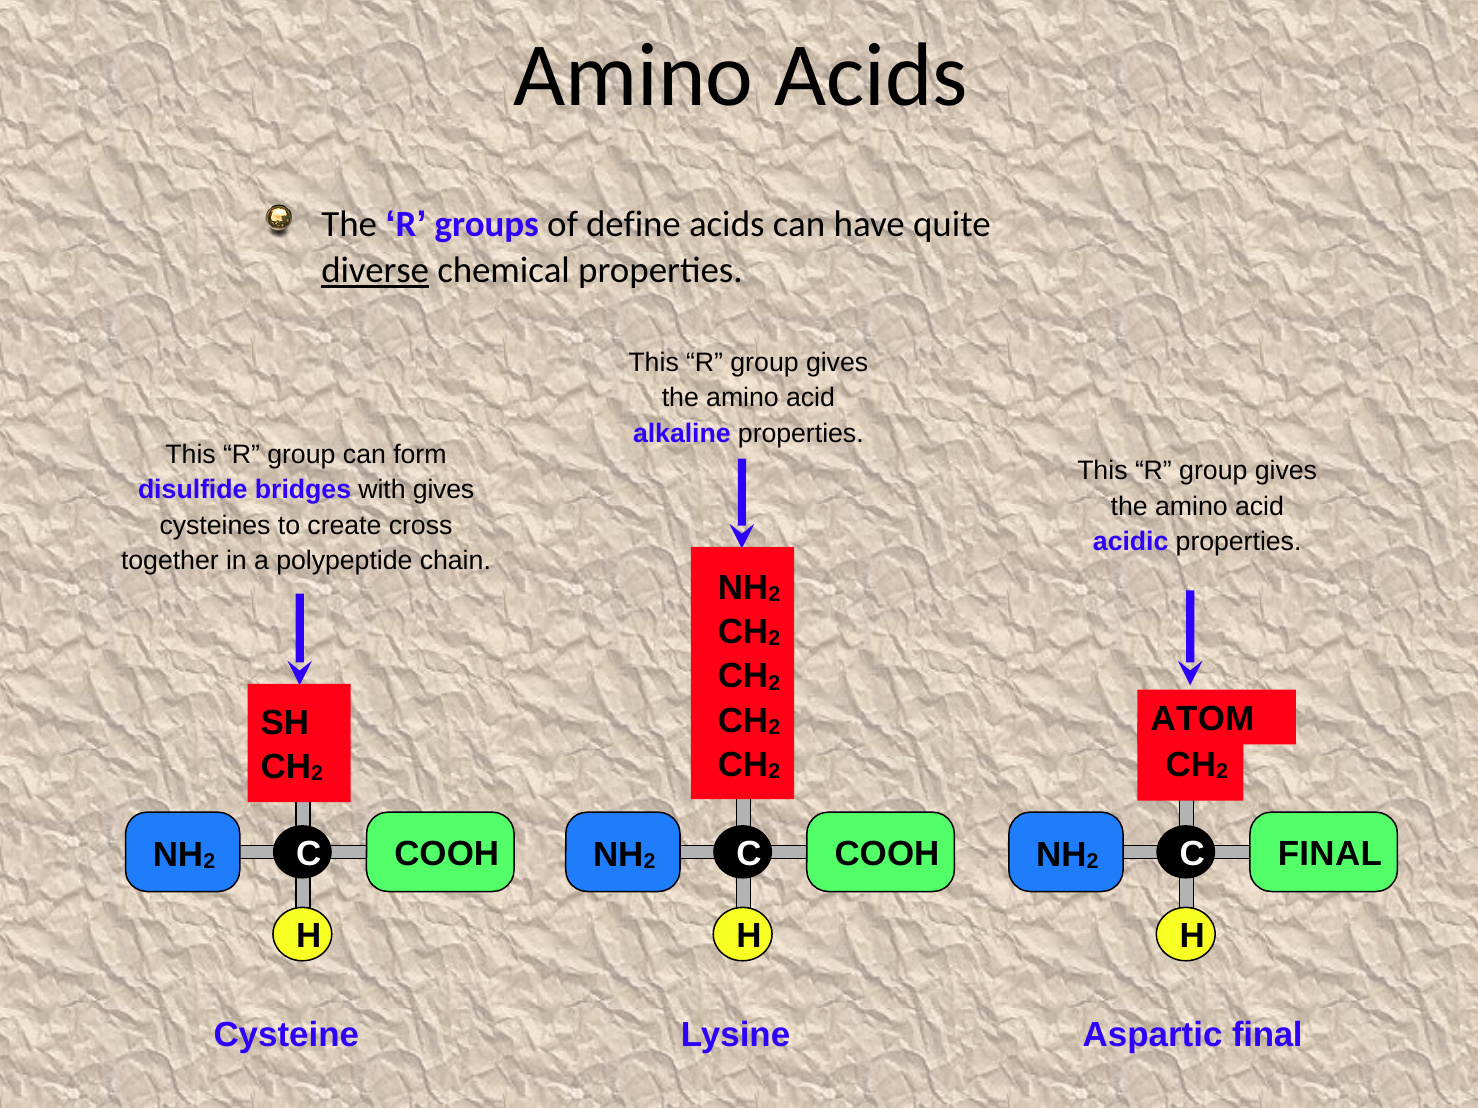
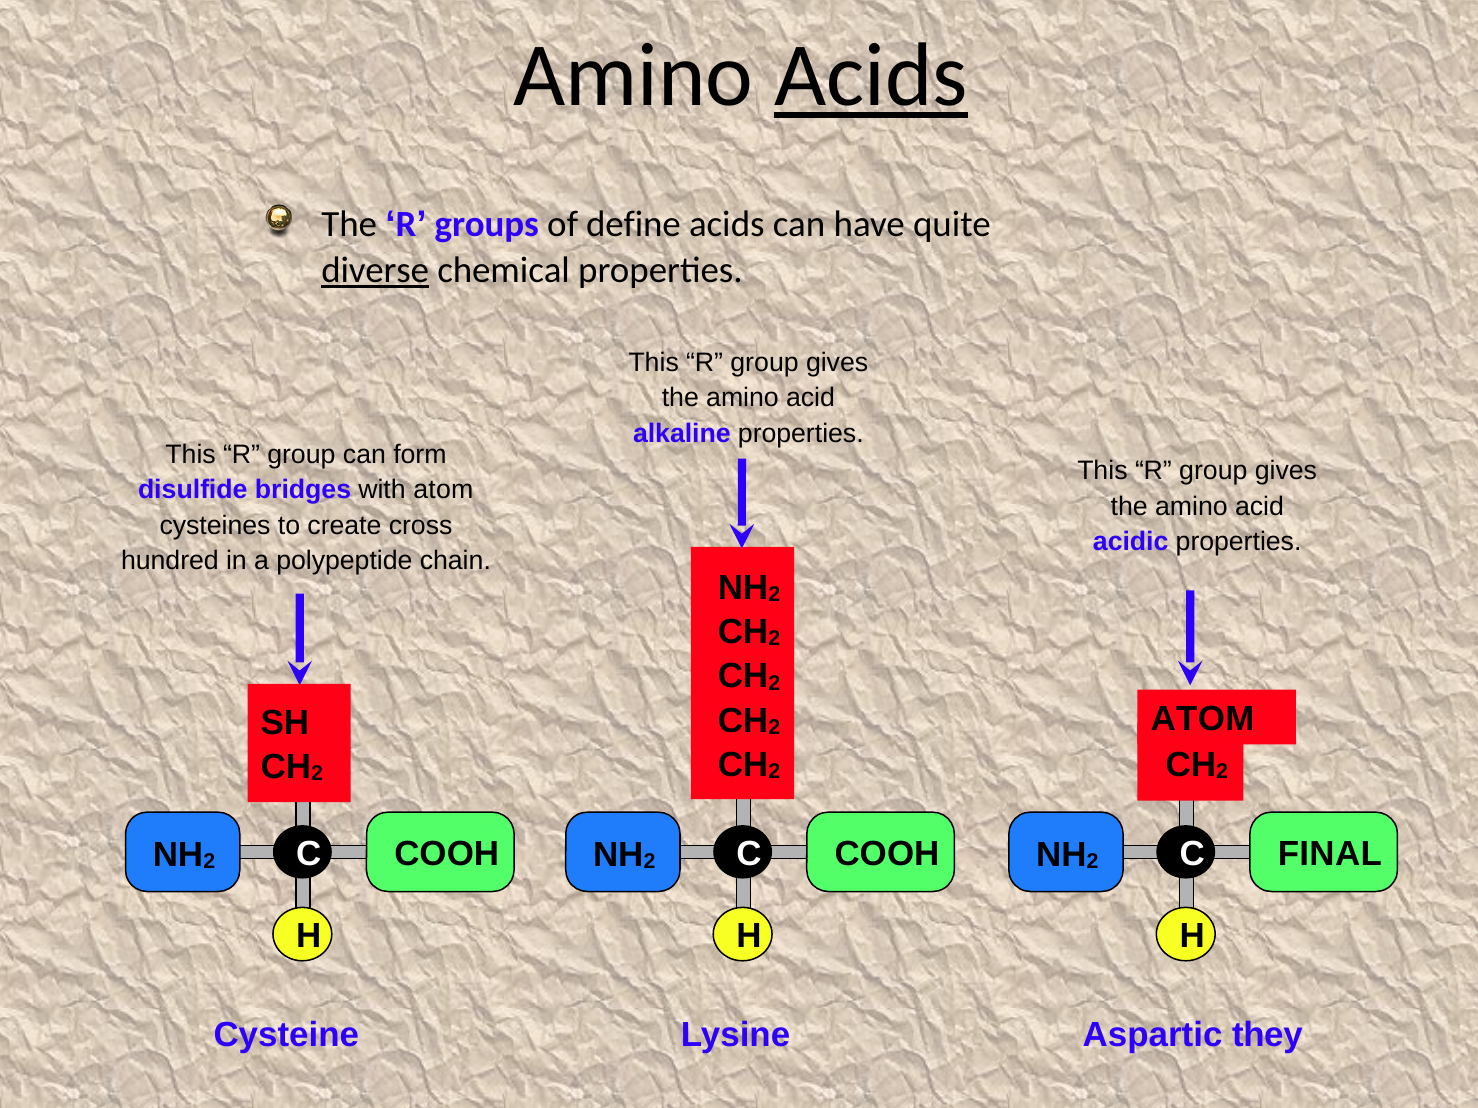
Acids at (871, 76) underline: none -> present
with gives: gives -> atom
together: together -> hundred
Aspartic final: final -> they
